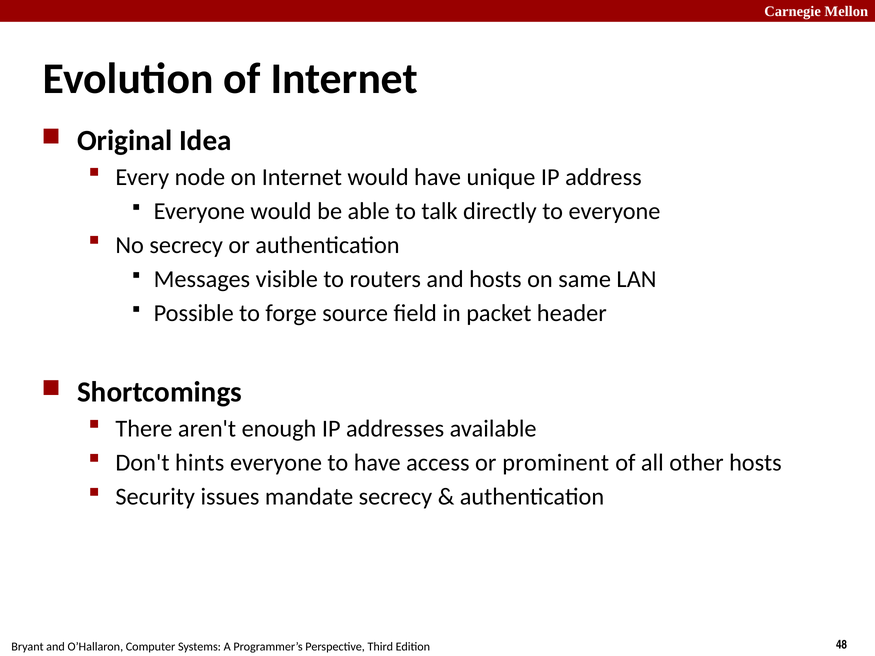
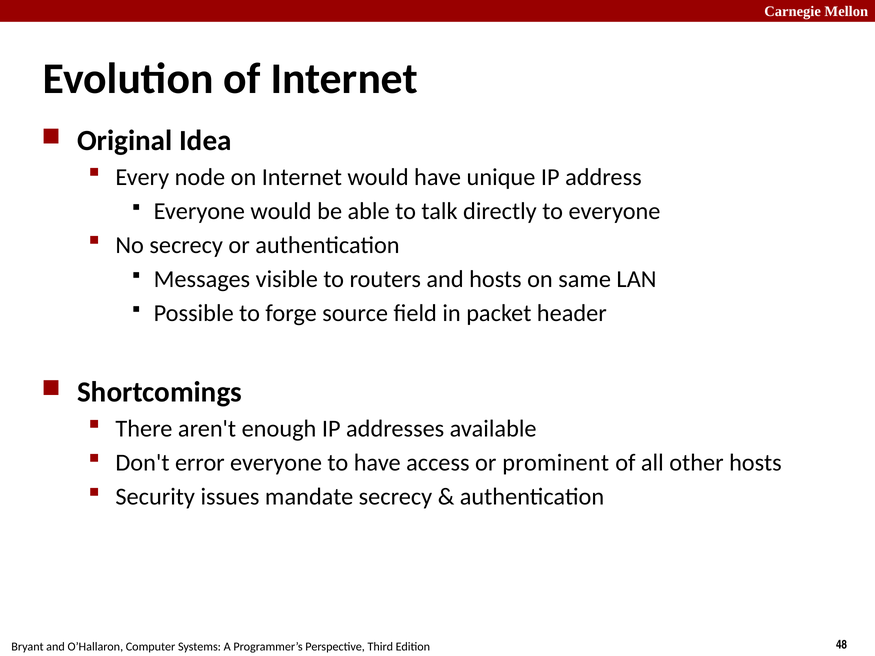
hints: hints -> error
